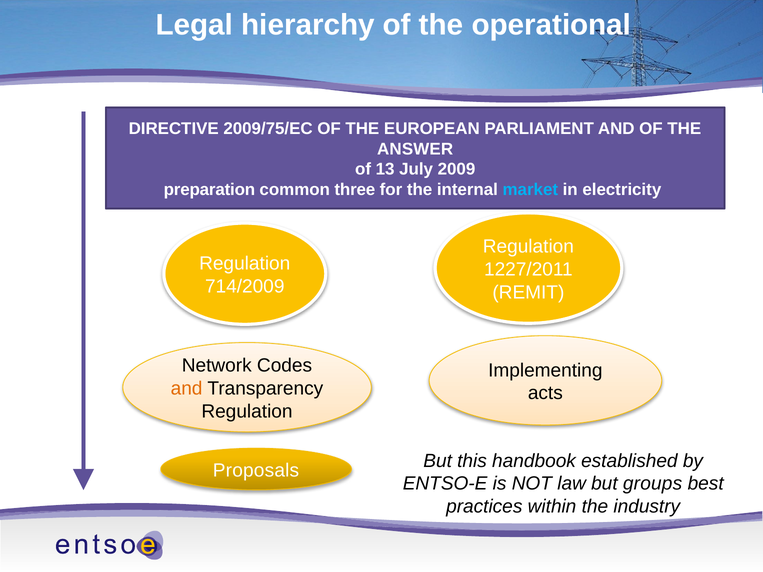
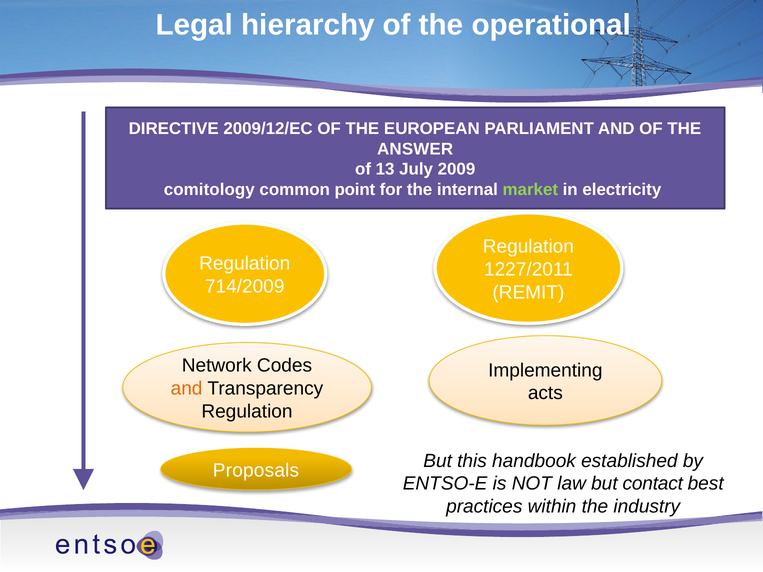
2009/75/EC: 2009/75/EC -> 2009/12/EC
preparation: preparation -> comitology
three: three -> point
market colour: light blue -> light green
groups: groups -> contact
